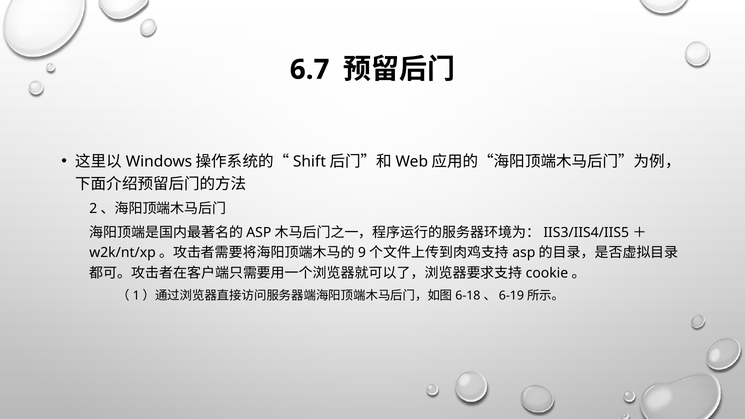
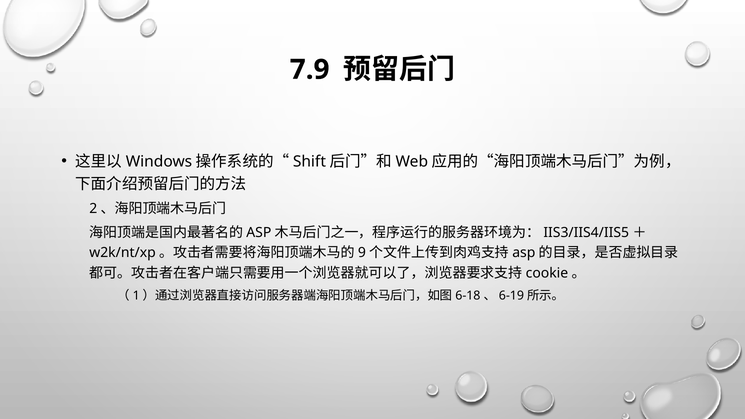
6.7: 6.7 -> 7.9
